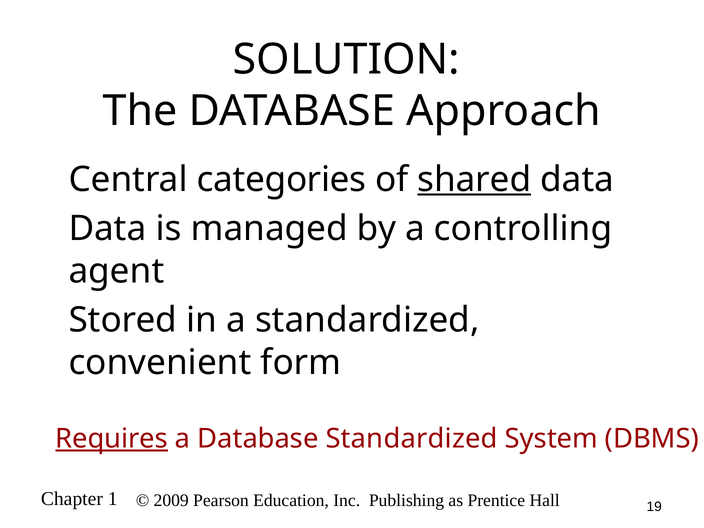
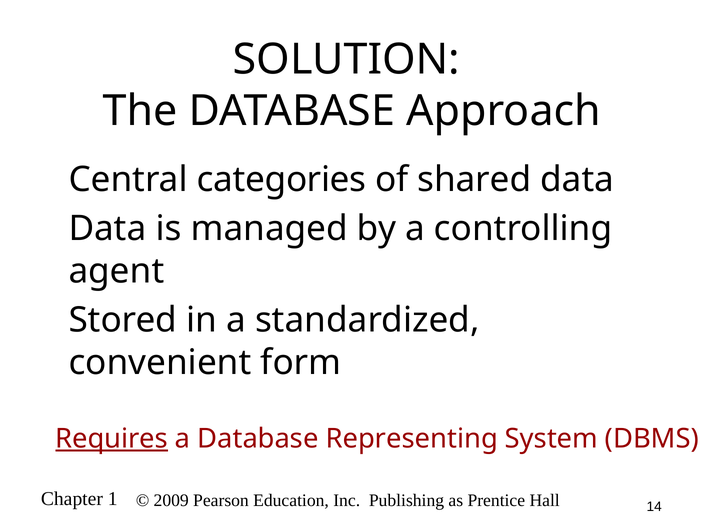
shared underline: present -> none
Database Standardized: Standardized -> Representing
19: 19 -> 14
